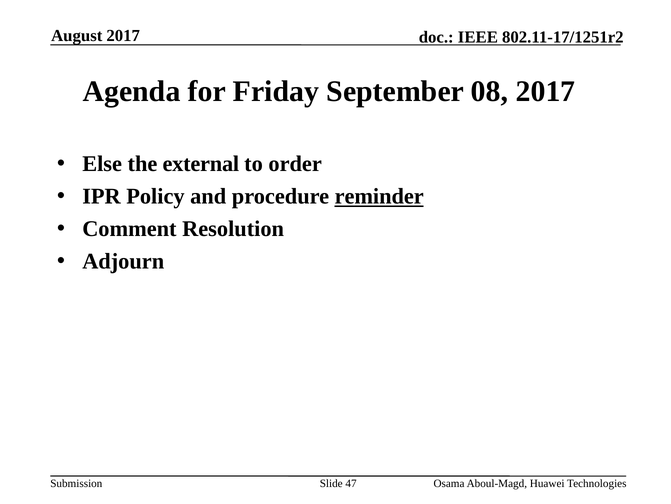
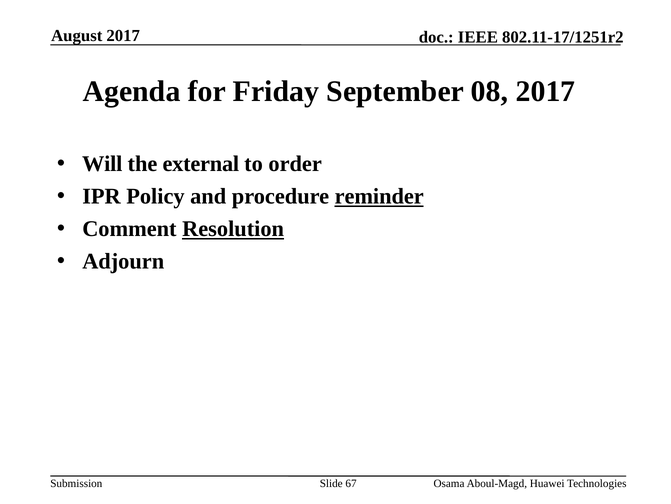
Else: Else -> Will
Resolution underline: none -> present
47: 47 -> 67
